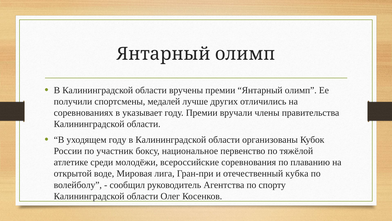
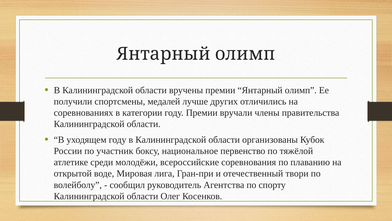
указывает: указывает -> категории
кубка: кубка -> твори
